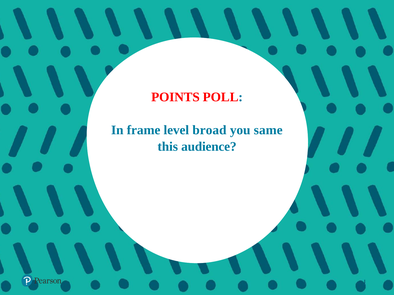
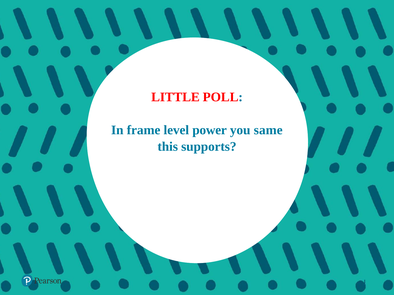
POINTS: POINTS -> LITTLE
broad: broad -> power
audience: audience -> supports
